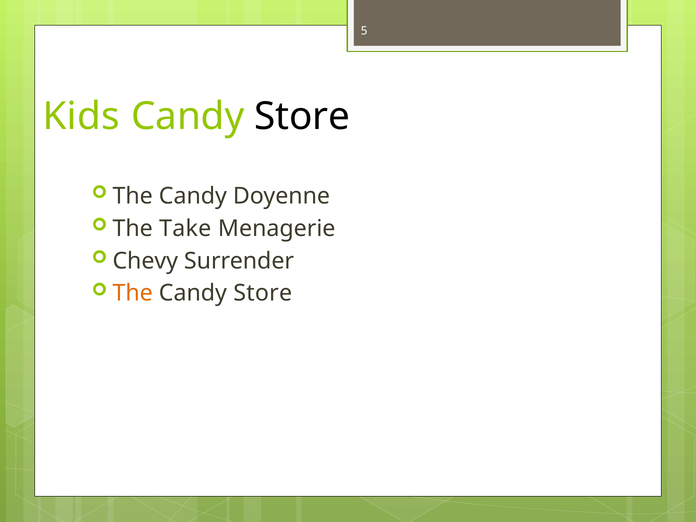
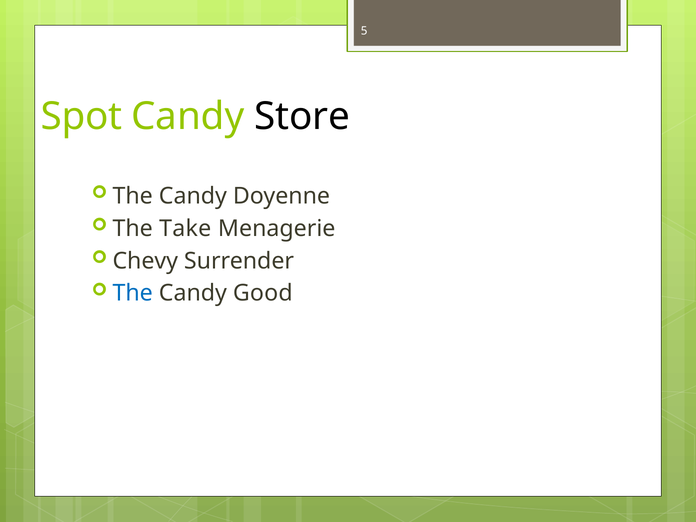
Kids: Kids -> Spot
The at (133, 293) colour: orange -> blue
Store at (263, 293): Store -> Good
